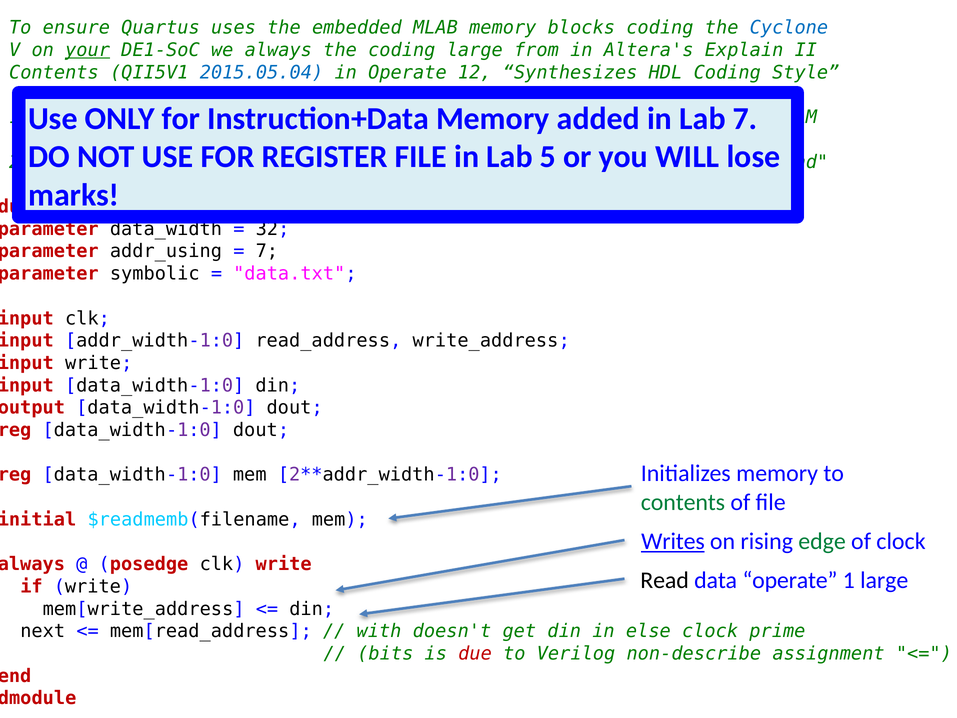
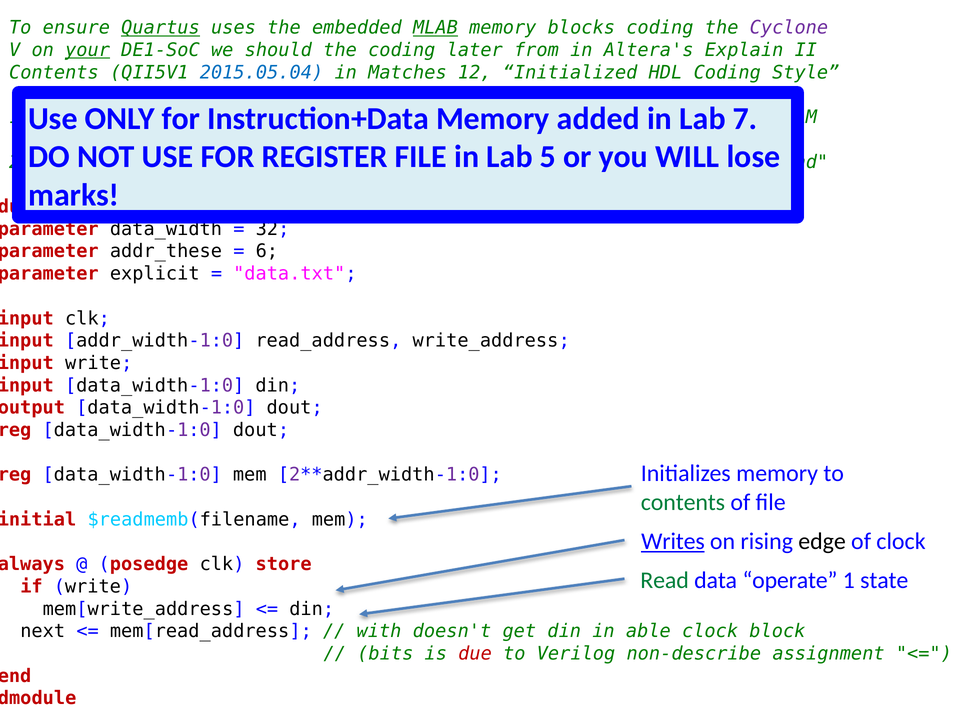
Quartus underline: none -> present
MLAB underline: none -> present
Cyclone colour: blue -> purple
we always: always -> should
coding large: large -> later
in Operate: Operate -> Matches
12 Synthesizes: Synthesizes -> Initialized
addr_using: addr_using -> addr_these
7 at (267, 251): 7 -> 6
symbolic: symbolic -> explicit
edge colour: green -> black
clk write: write -> store
Read colour: black -> green
1 large: large -> state
else: else -> able
prime: prime -> block
